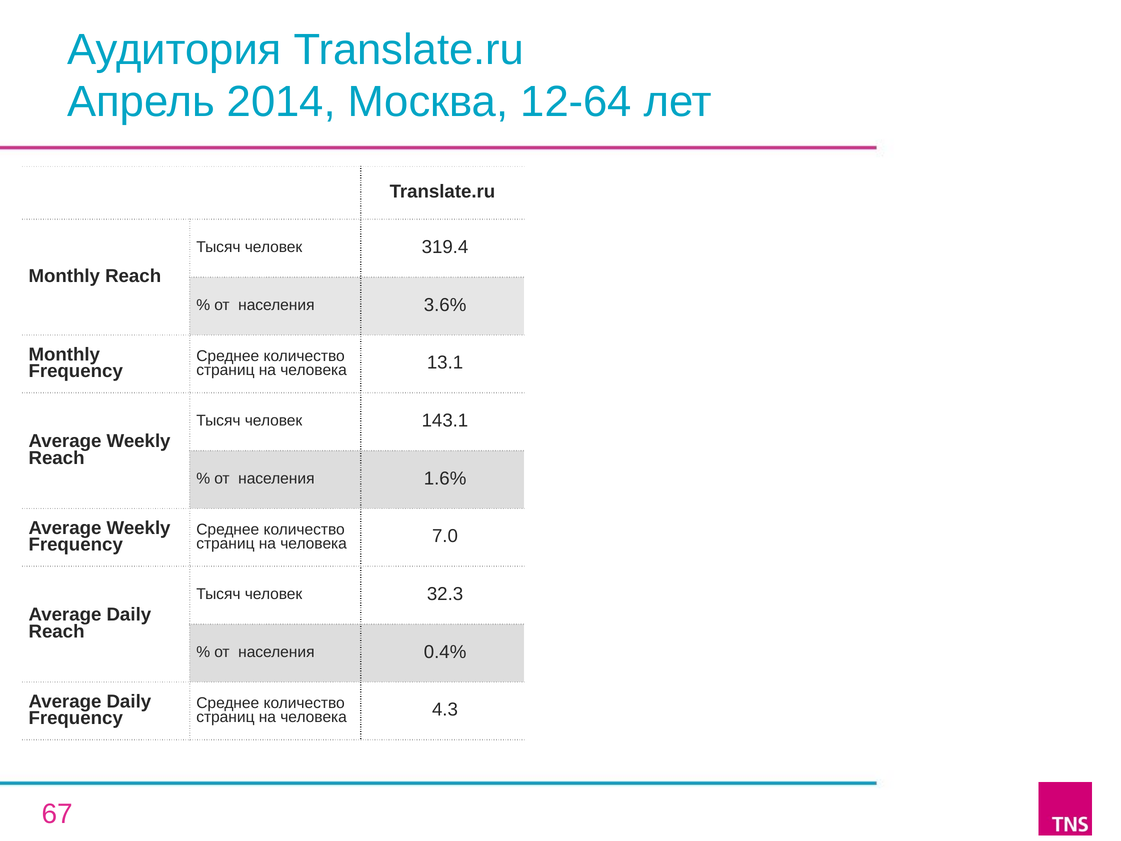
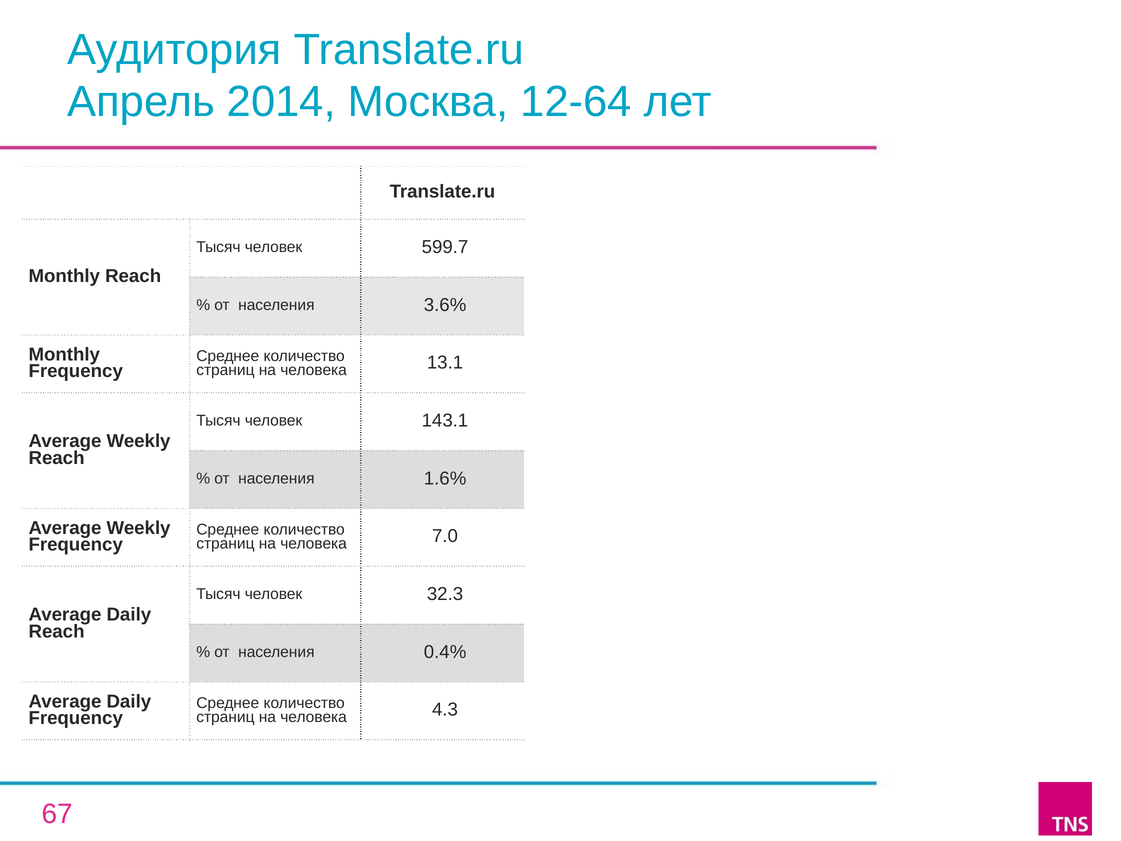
319.4: 319.4 -> 599.7
